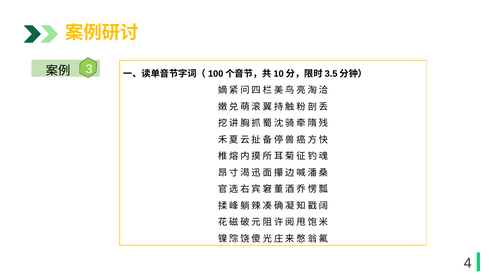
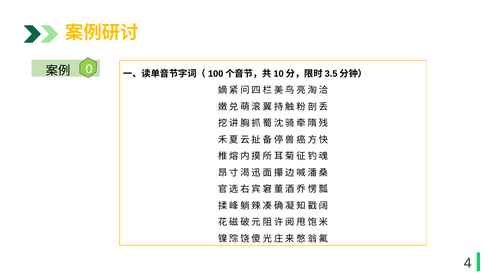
3: 3 -> 0
